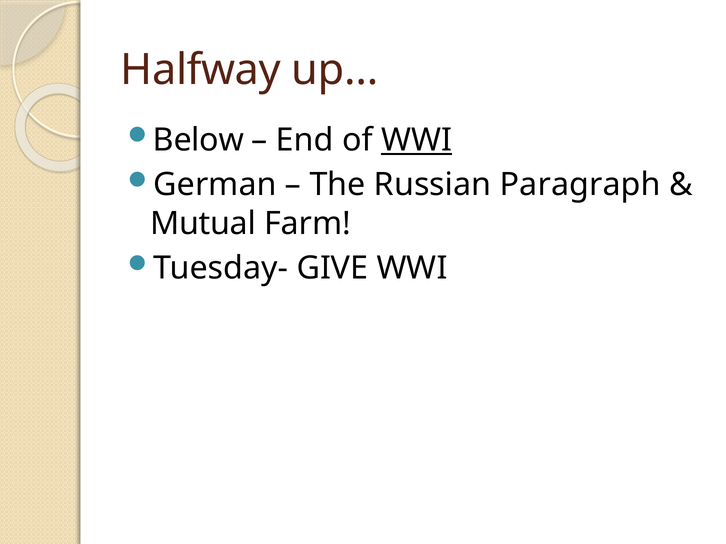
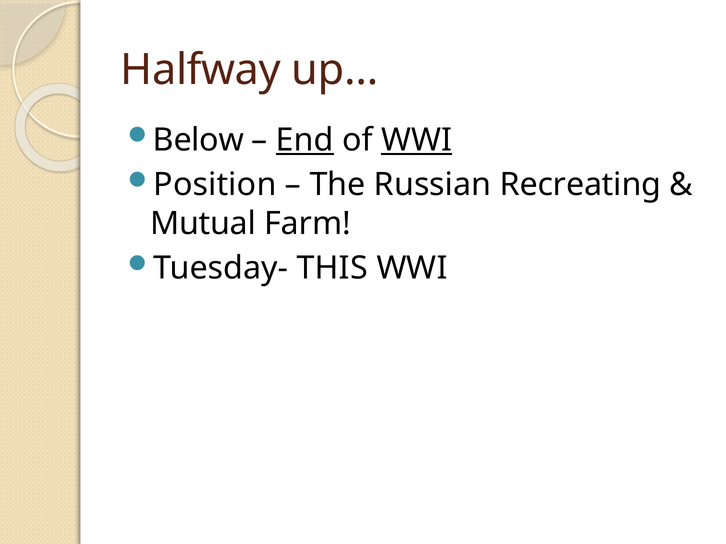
End underline: none -> present
German: German -> Position
Paragraph: Paragraph -> Recreating
GIVE: GIVE -> THIS
